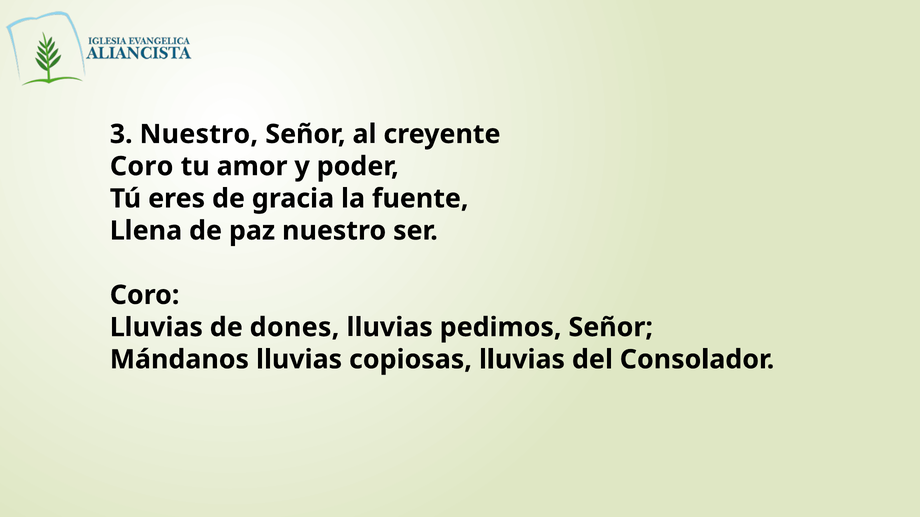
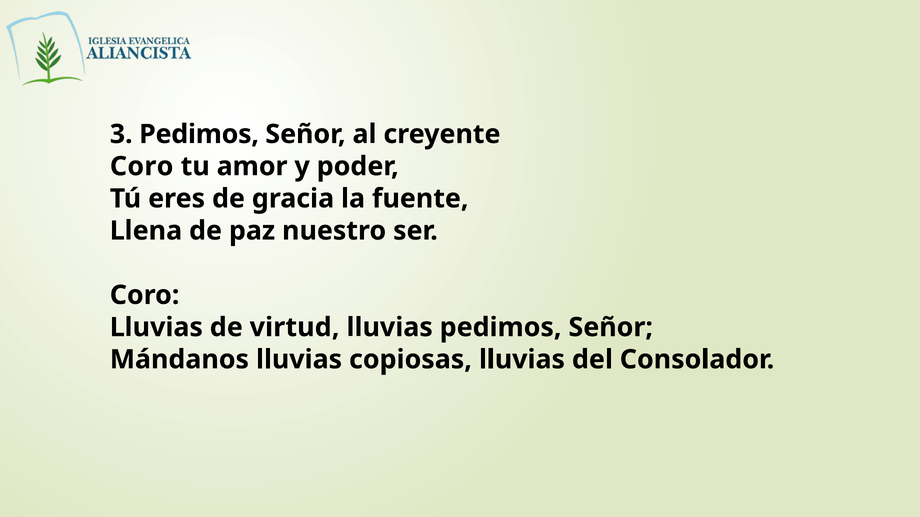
3 Nuestro: Nuestro -> Pedimos
dones: dones -> virtud
